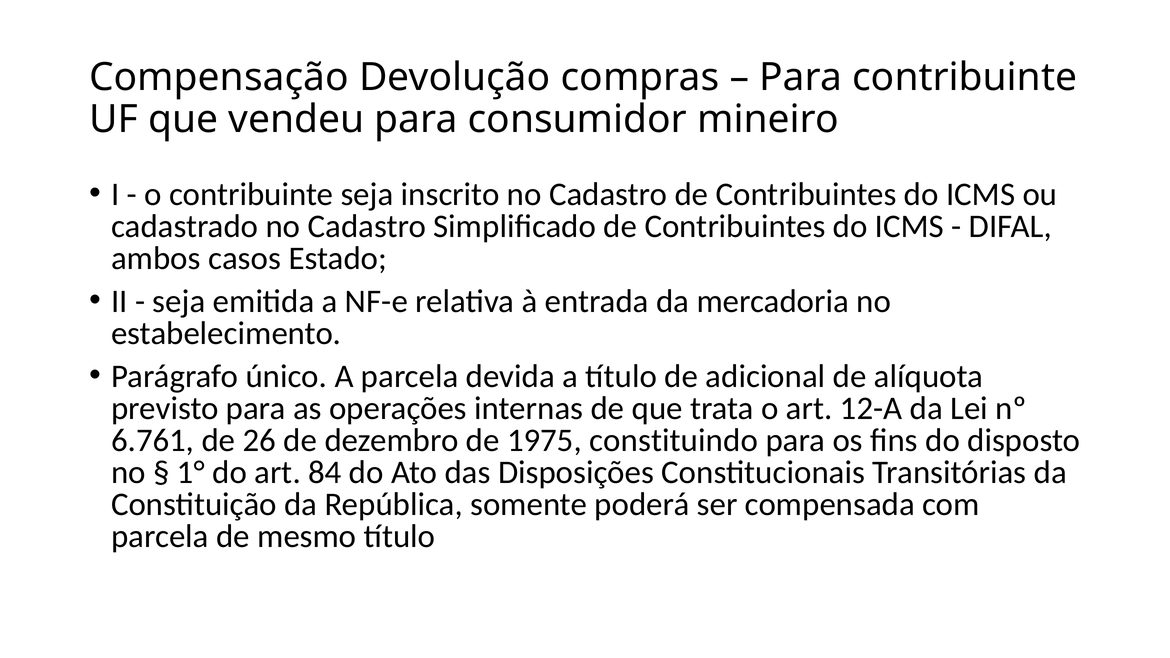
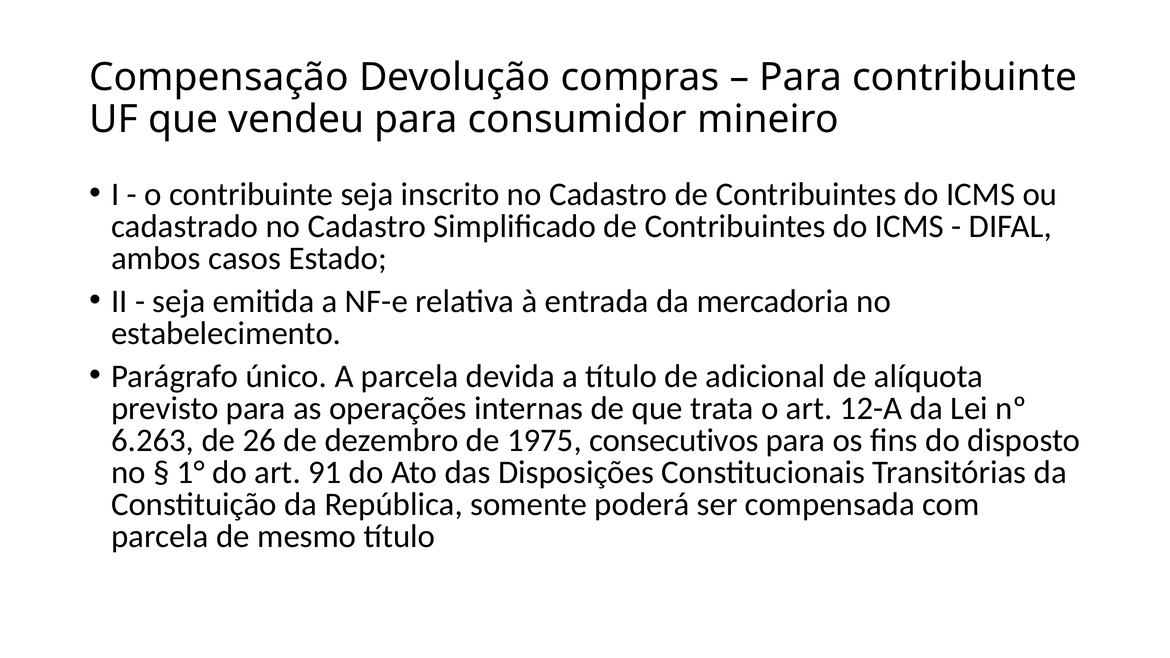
6.761: 6.761 -> 6.263
constituindo: constituindo -> consecutivos
84: 84 -> 91
